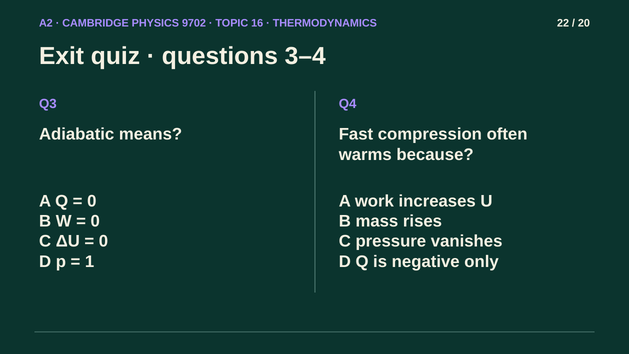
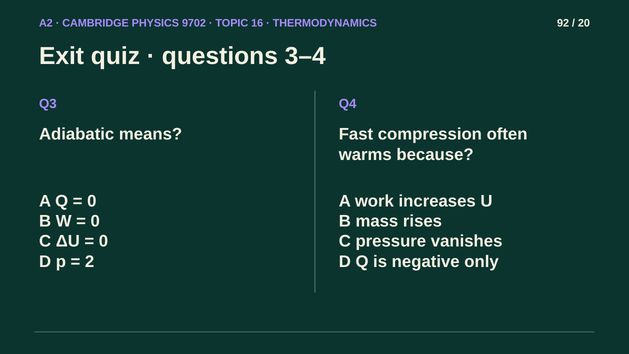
22: 22 -> 92
1: 1 -> 2
